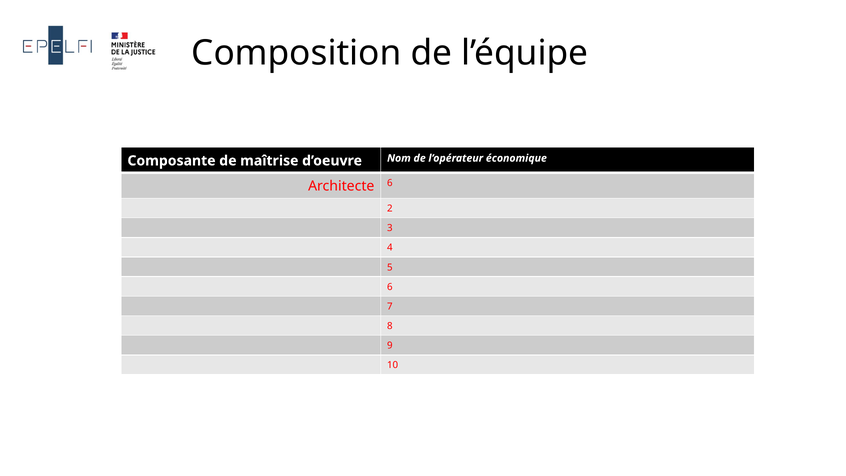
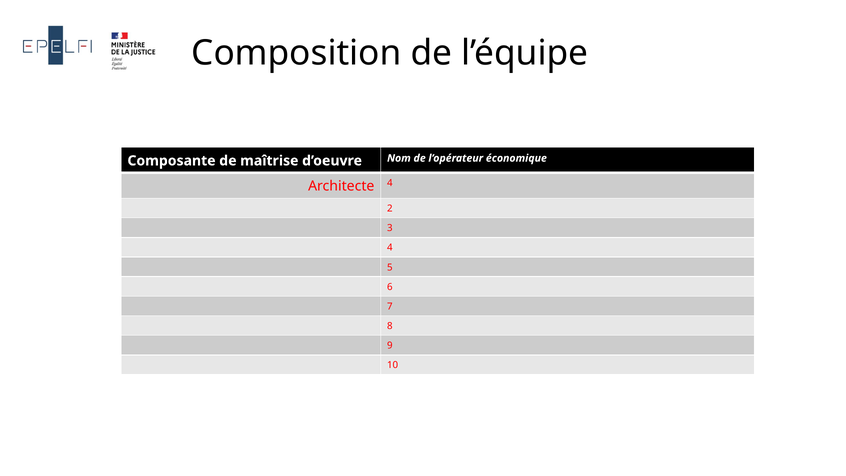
Architecte 6: 6 -> 4
